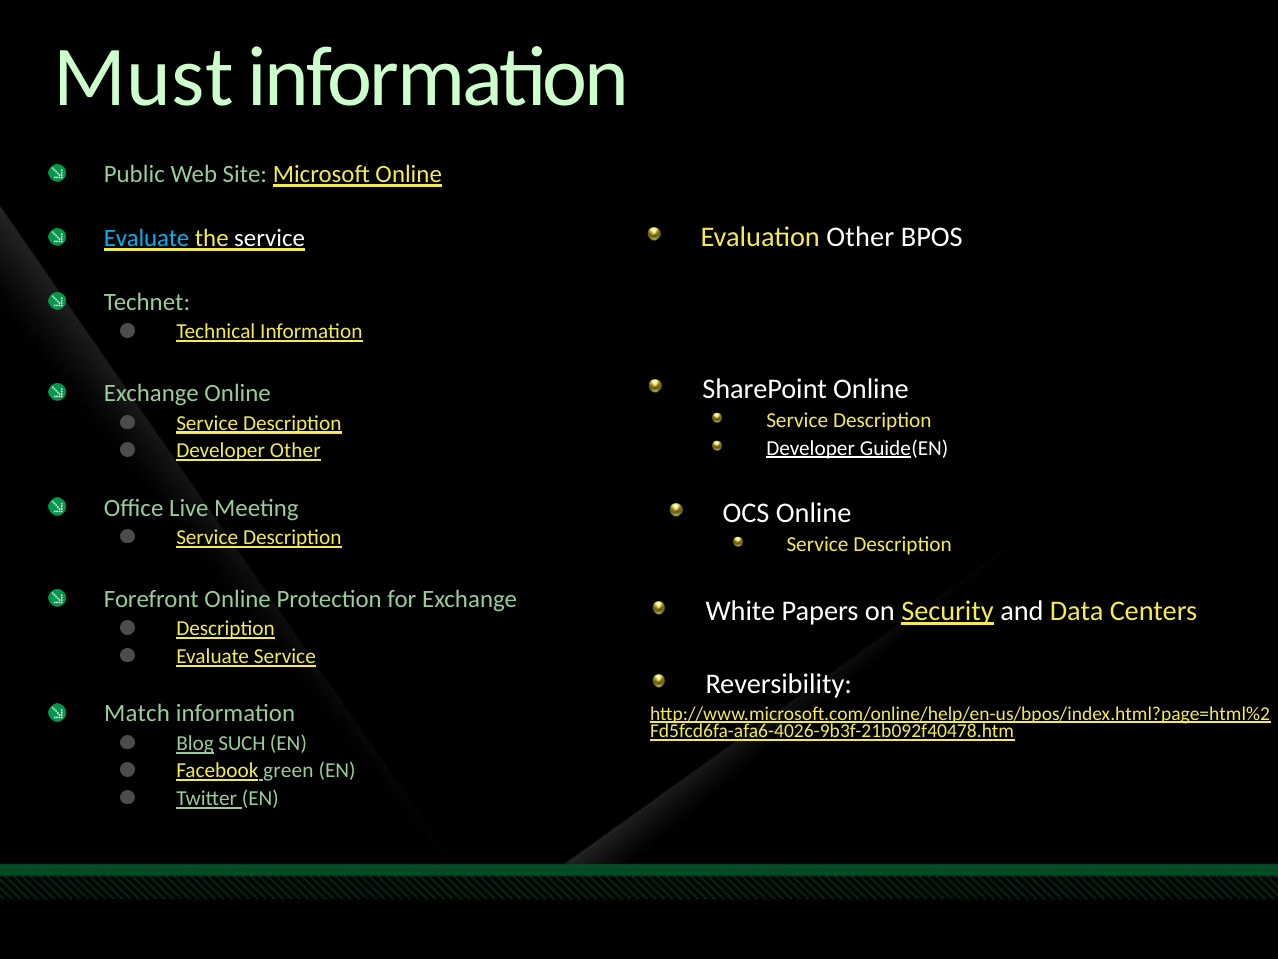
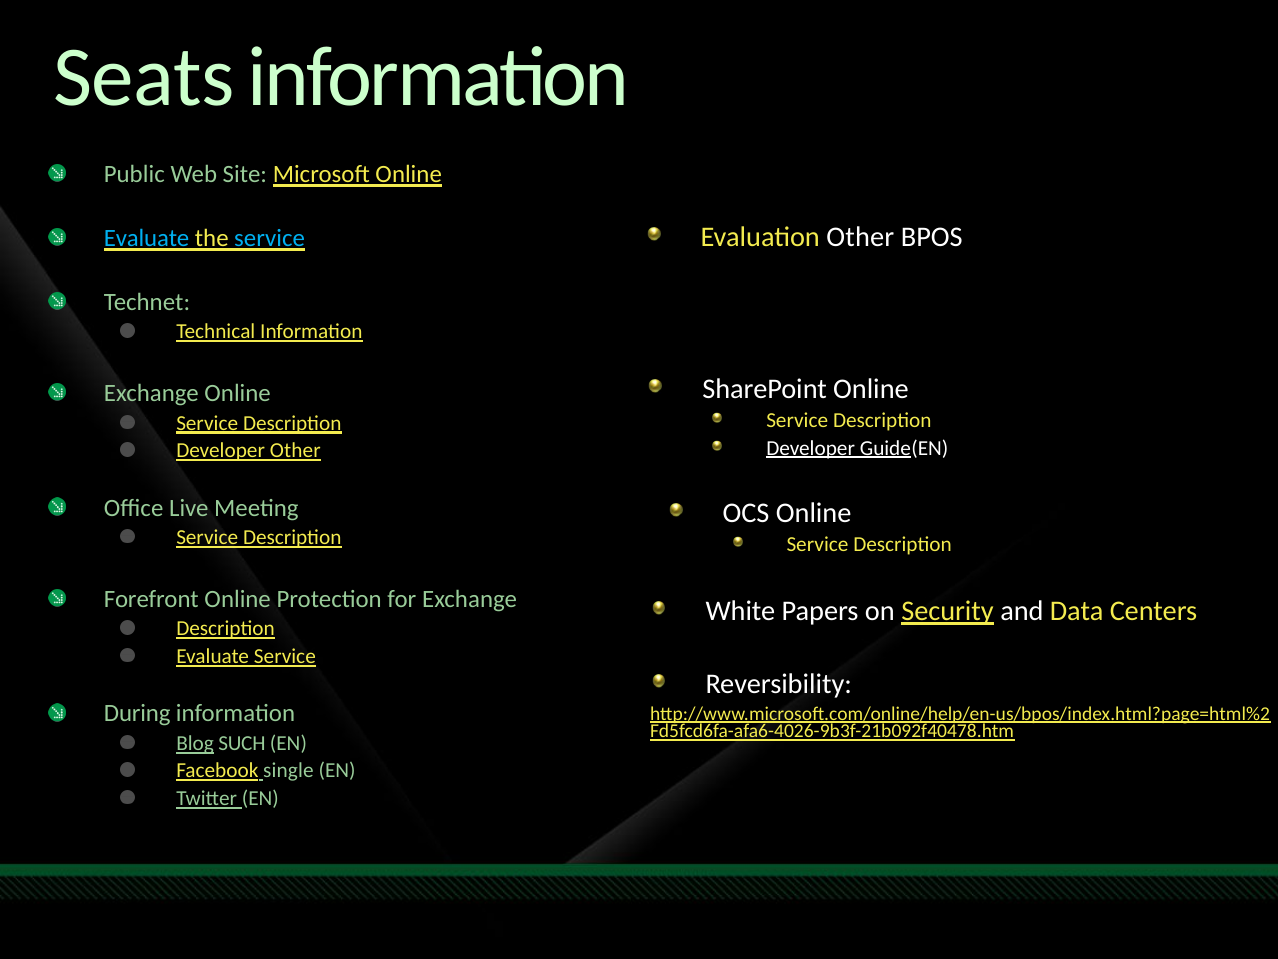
Must: Must -> Seats
service at (270, 238) colour: white -> light blue
Match: Match -> During
green: green -> single
